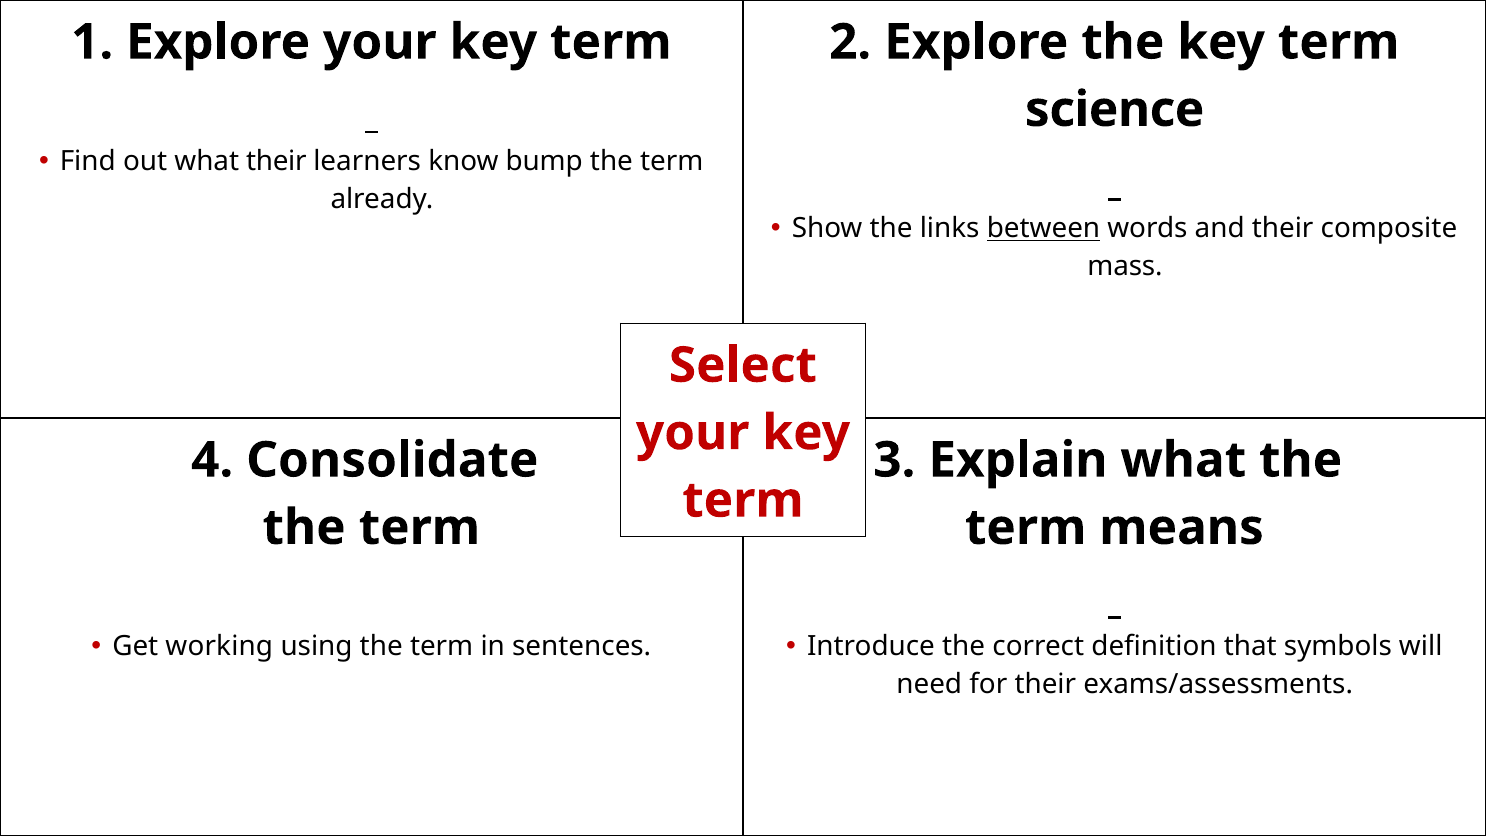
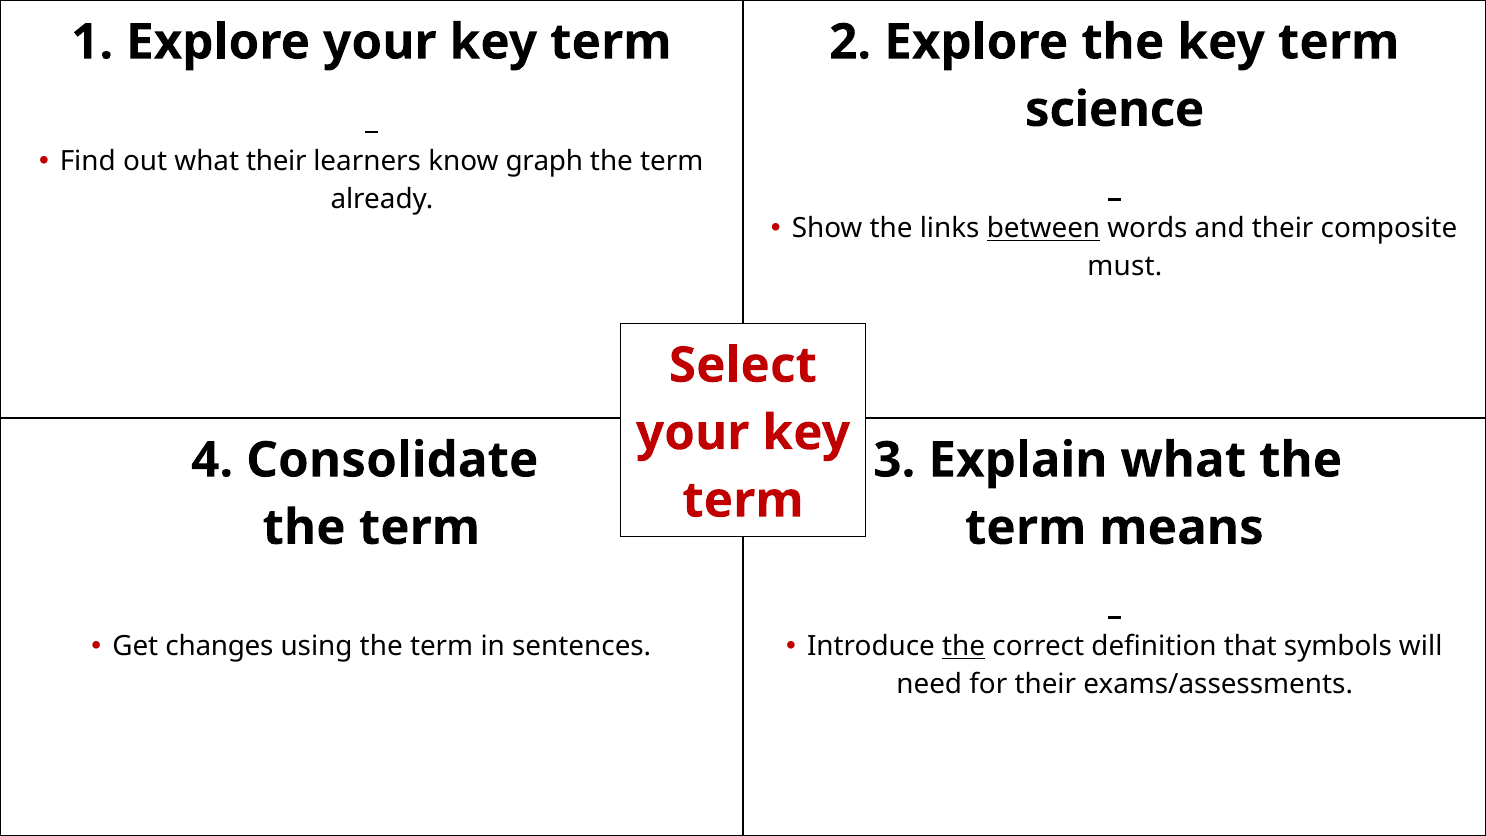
bump: bump -> graph
mass: mass -> must
working: working -> changes
the at (964, 646) underline: none -> present
